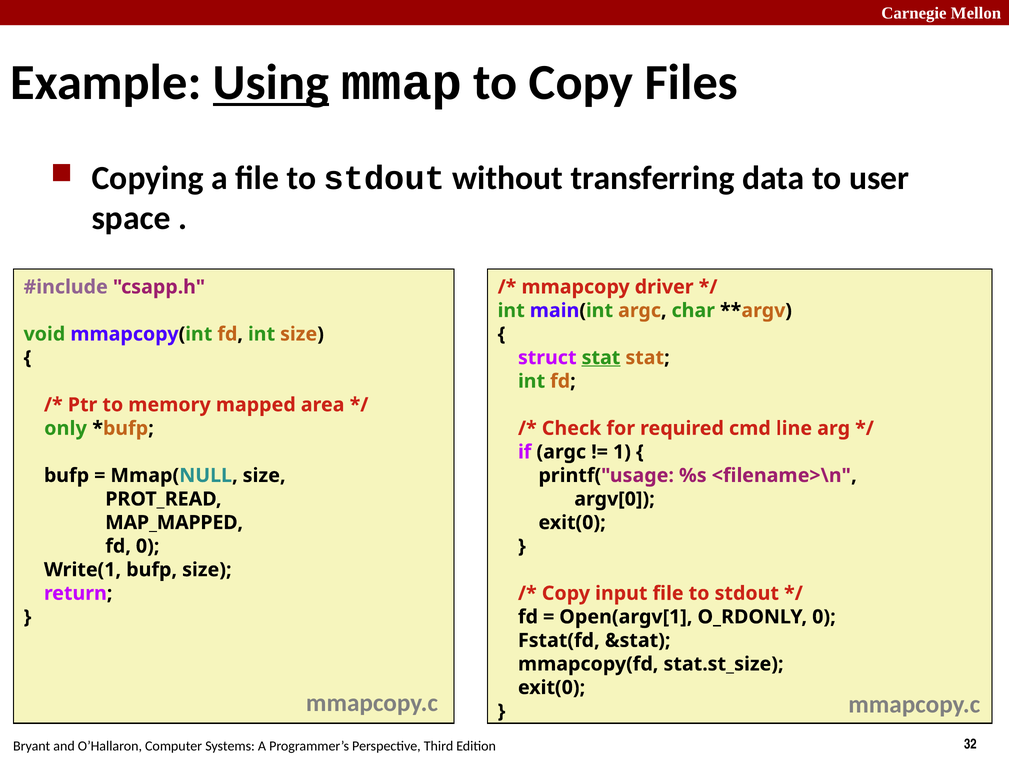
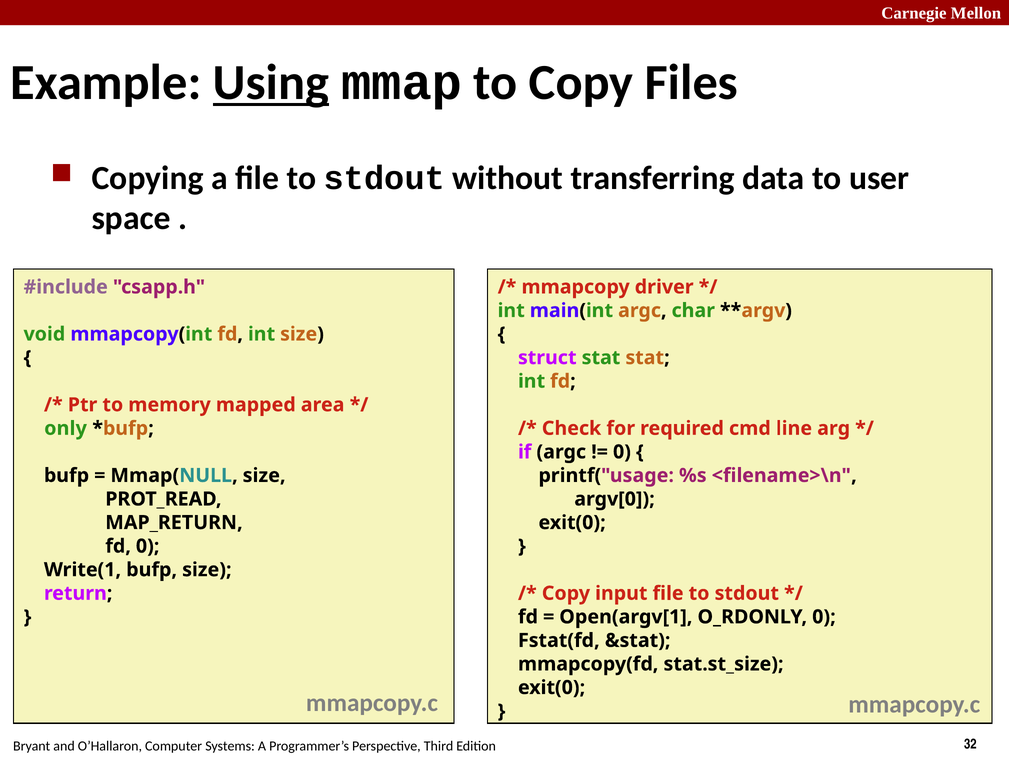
stat at (601, 358) underline: present -> none
1 at (622, 452): 1 -> 0
MAP_MAPPED: MAP_MAPPED -> MAP_RETURN
